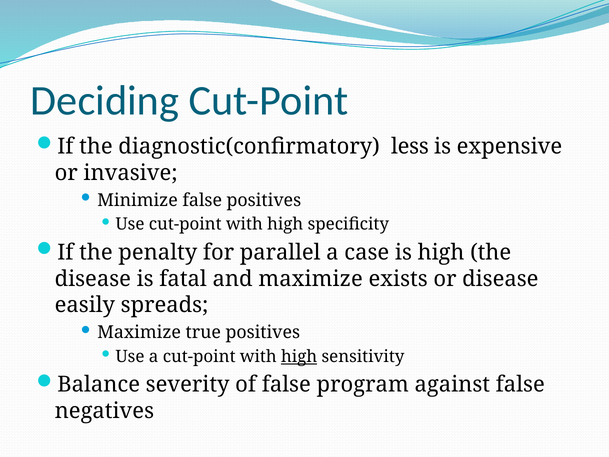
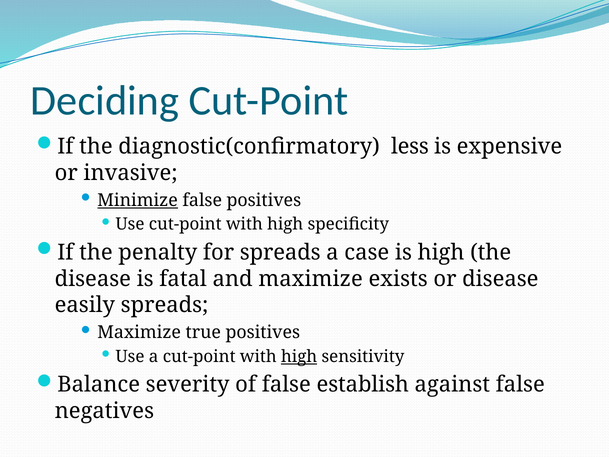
Minimize underline: none -> present
for parallel: parallel -> spreads
program: program -> establish
